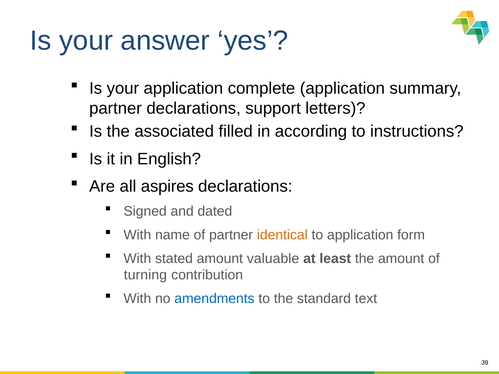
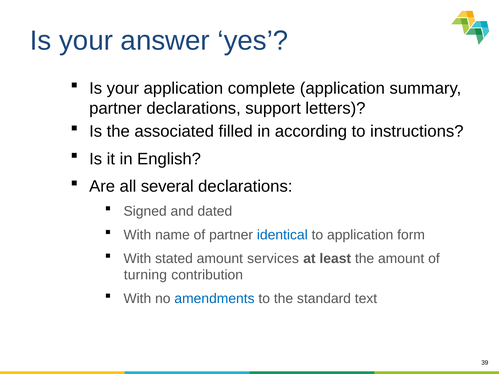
aspires: aspires -> several
identical colour: orange -> blue
valuable: valuable -> services
